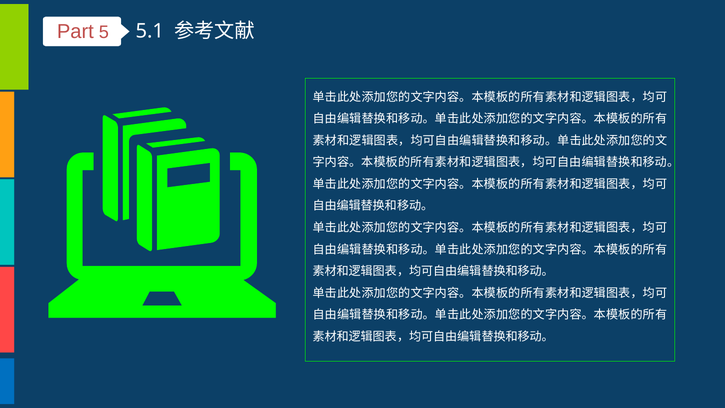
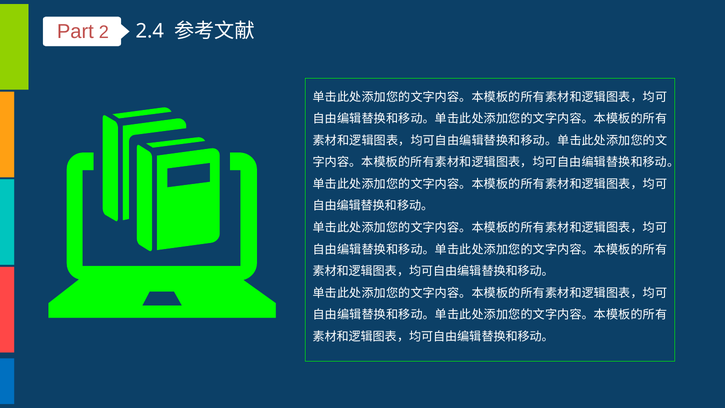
5: 5 -> 2
5.1: 5.1 -> 2.4
